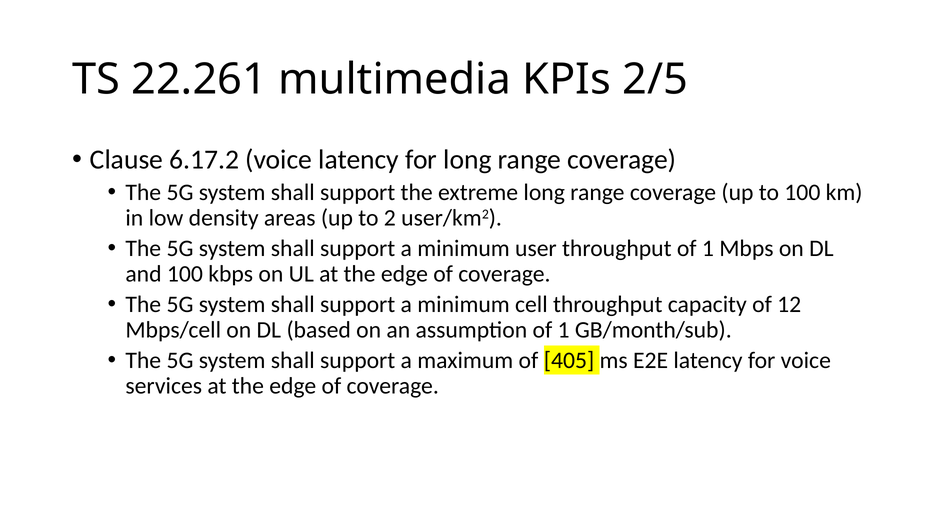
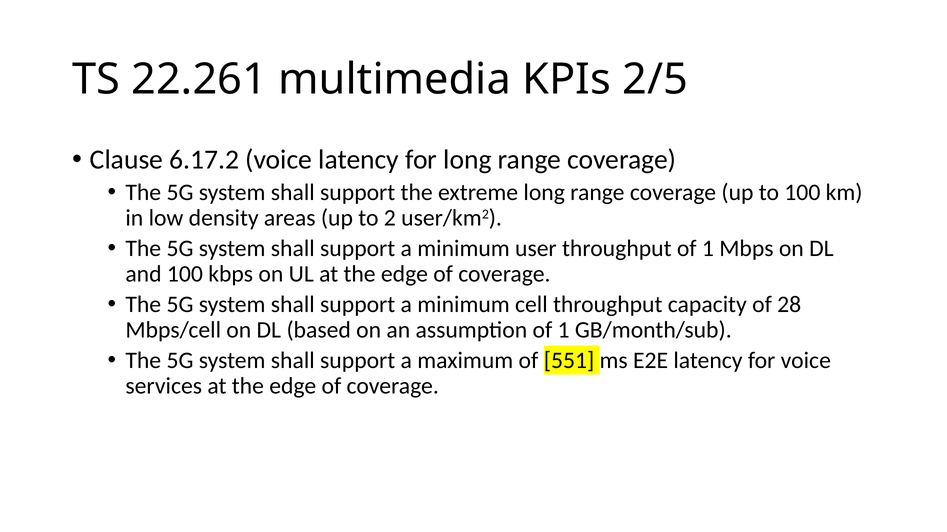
12: 12 -> 28
405: 405 -> 551
